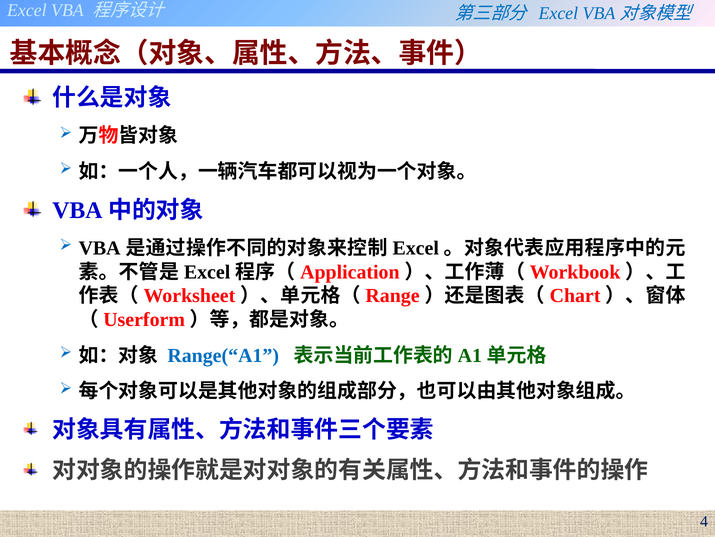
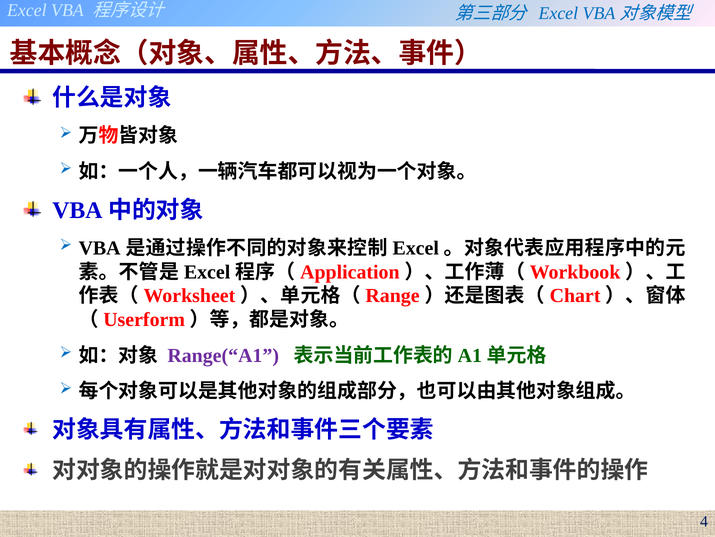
Range(“A1 colour: blue -> purple
